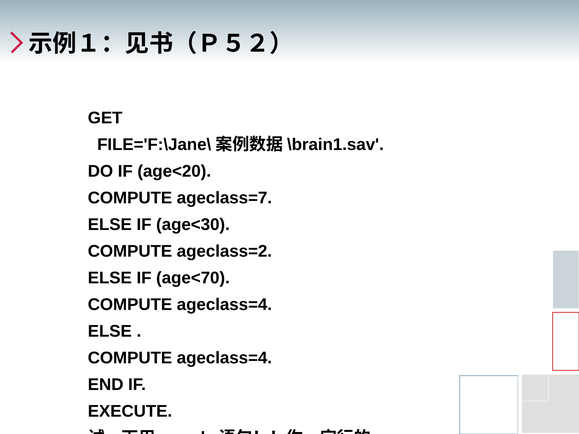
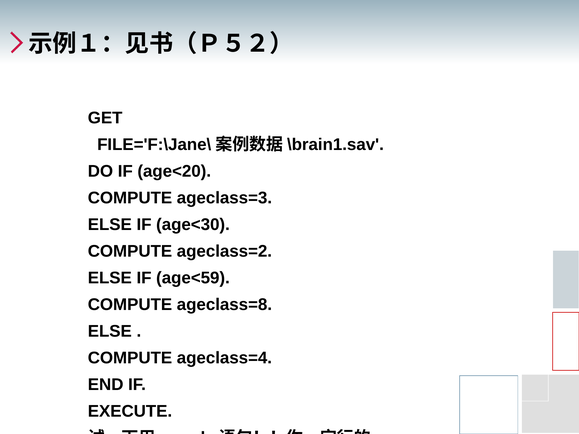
ageclass=7: ageclass=7 -> ageclass=3
age<70: age<70 -> age<59
ageclass=4 at (224, 305): ageclass=4 -> ageclass=8
